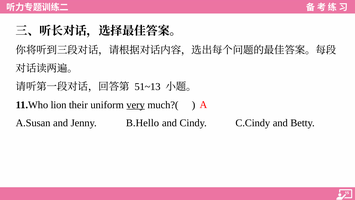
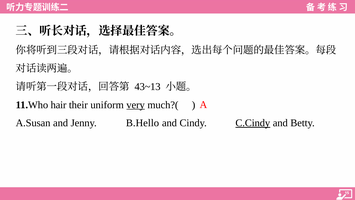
51~13: 51~13 -> 43~13
lion: lion -> hair
C.Cindy underline: none -> present
